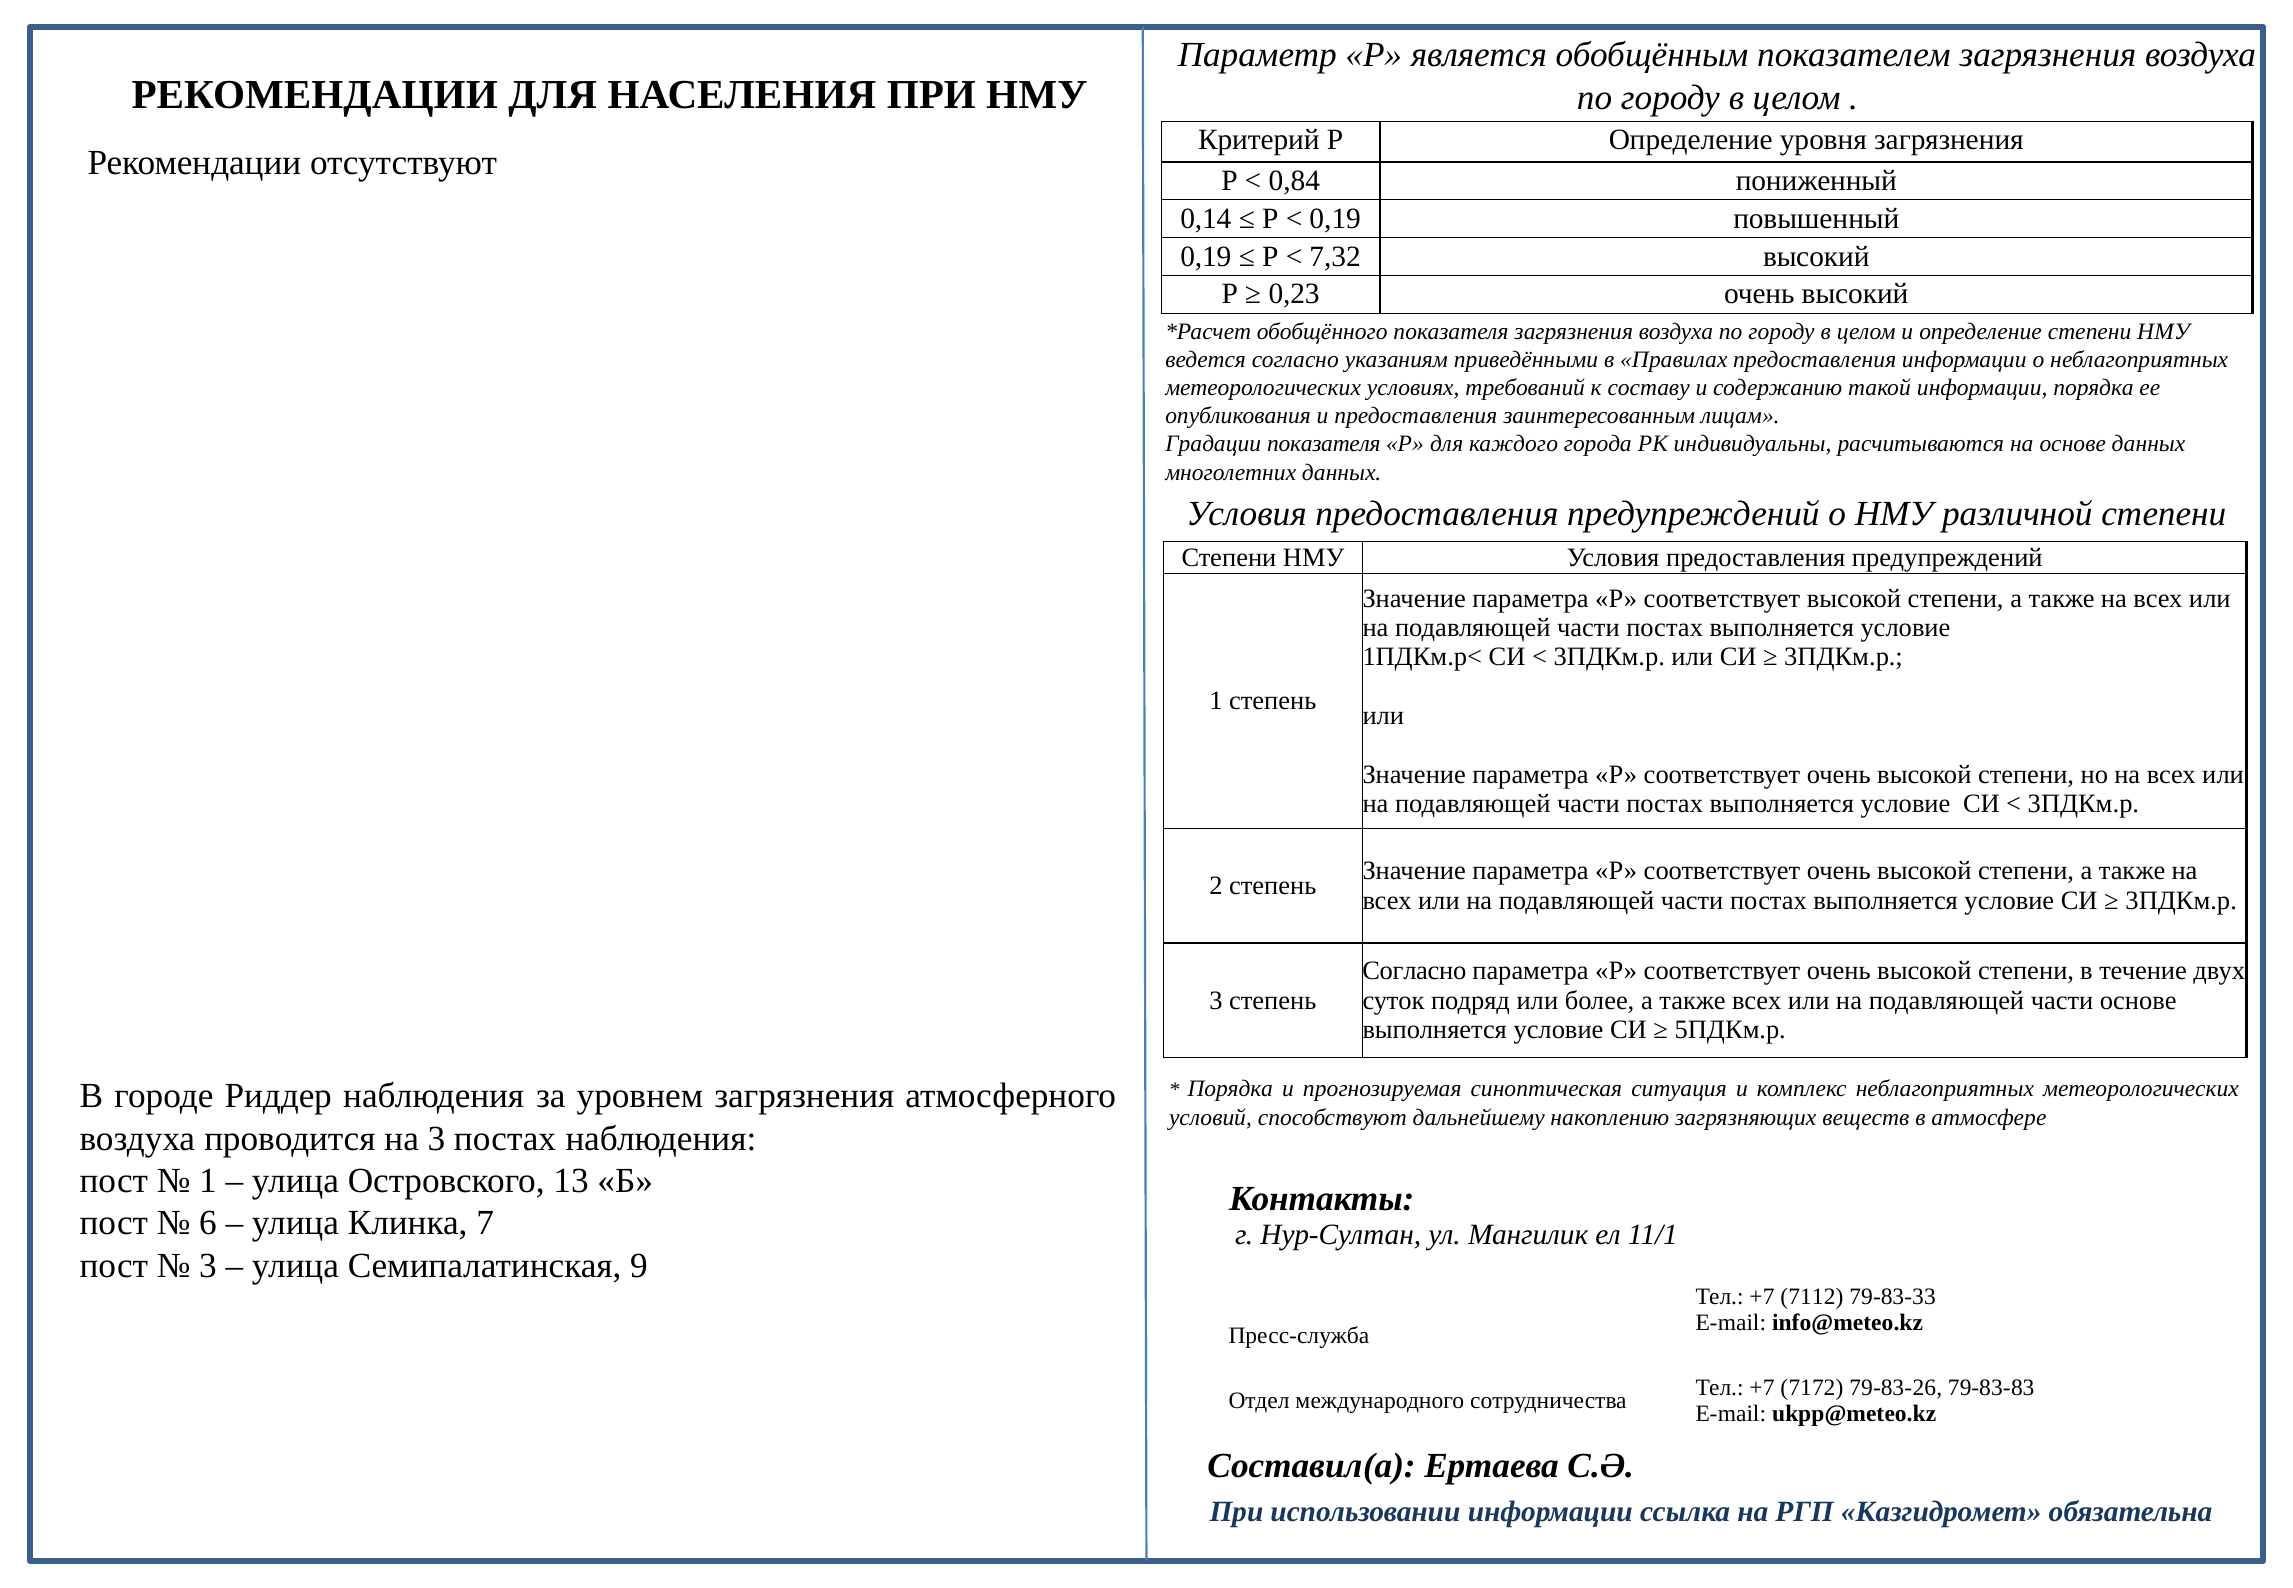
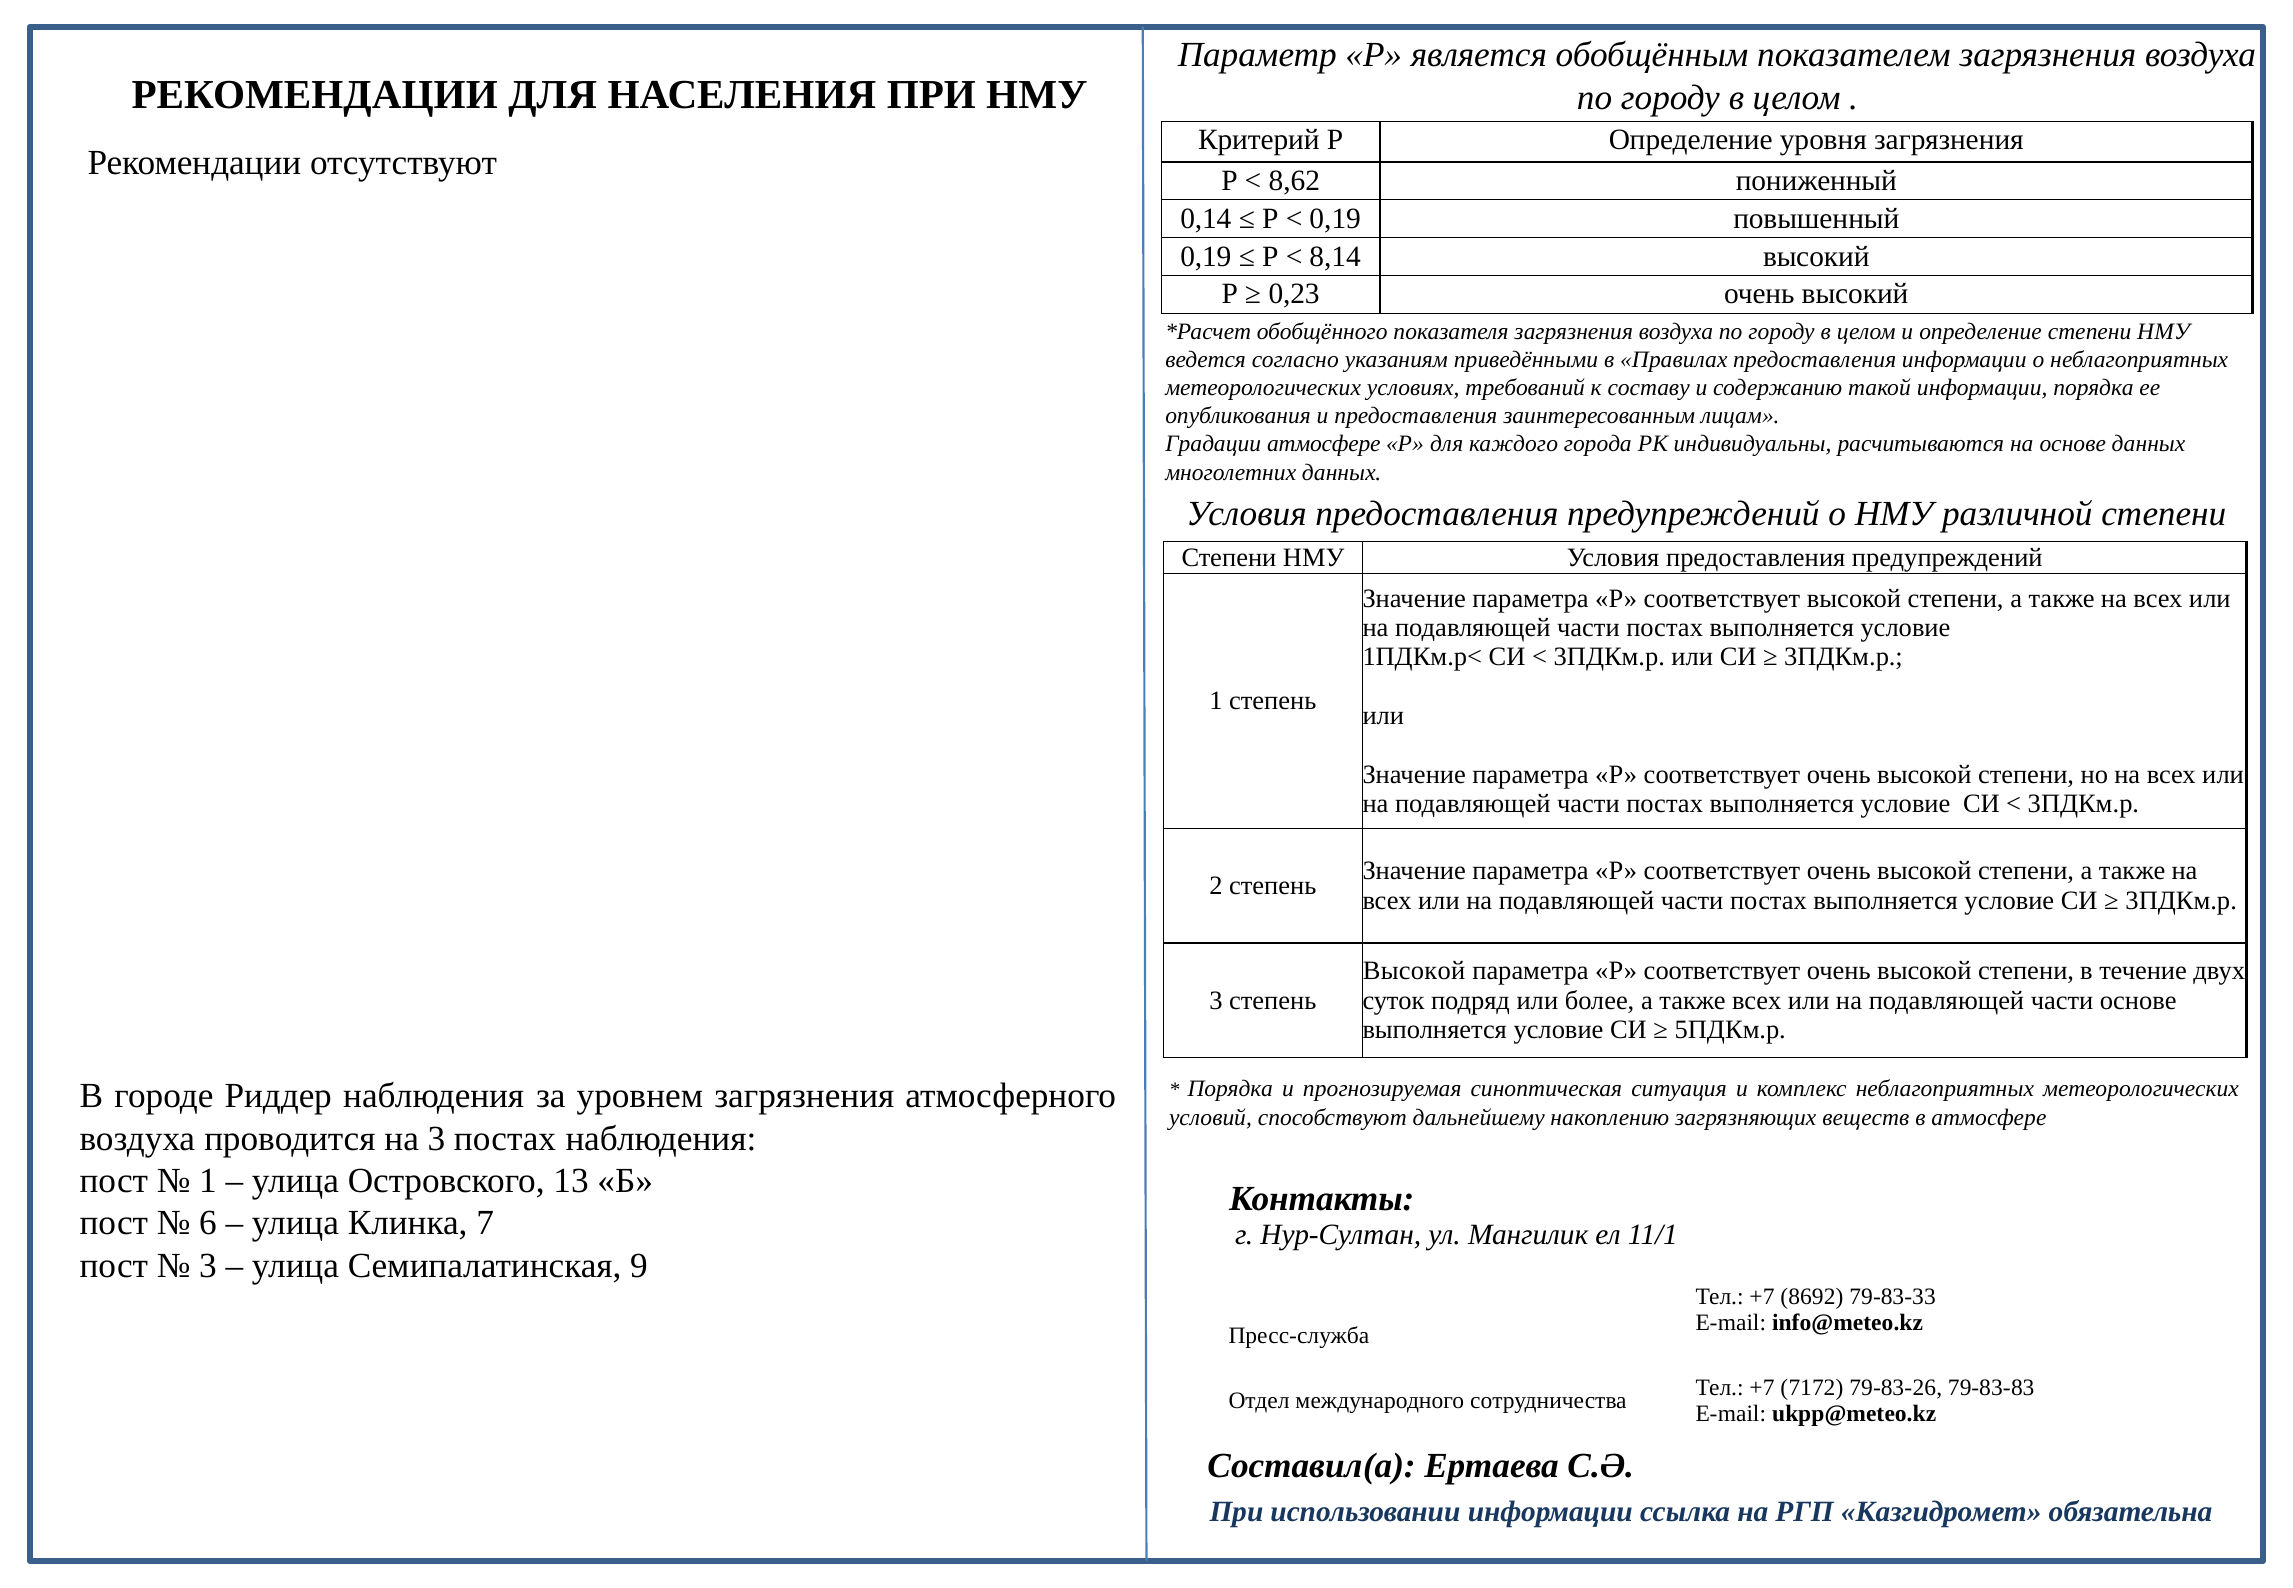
0,84: 0,84 -> 8,62
7,32: 7,32 -> 8,14
Градации показателя: показателя -> атмосфере
Согласно at (1414, 971): Согласно -> Высокой
7112: 7112 -> 8692
